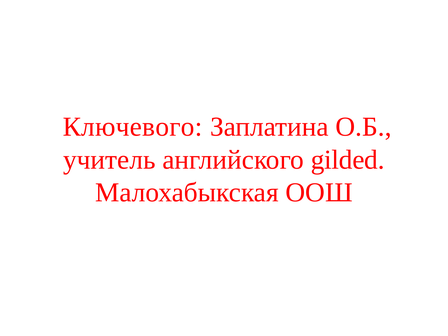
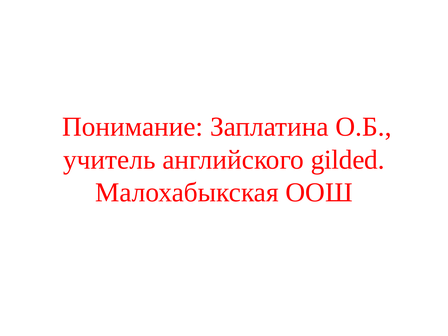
Ключевого: Ключевого -> Понимание
